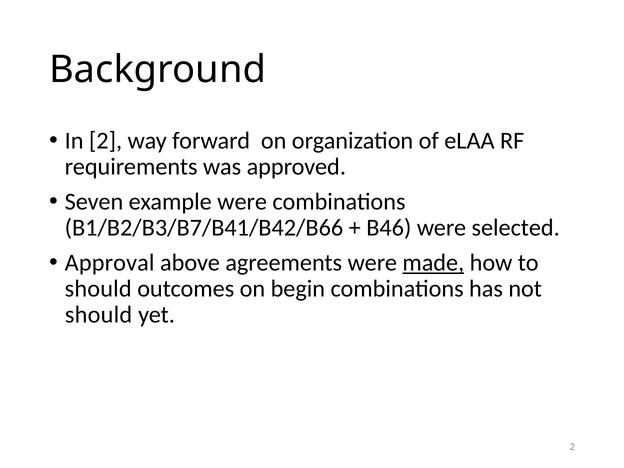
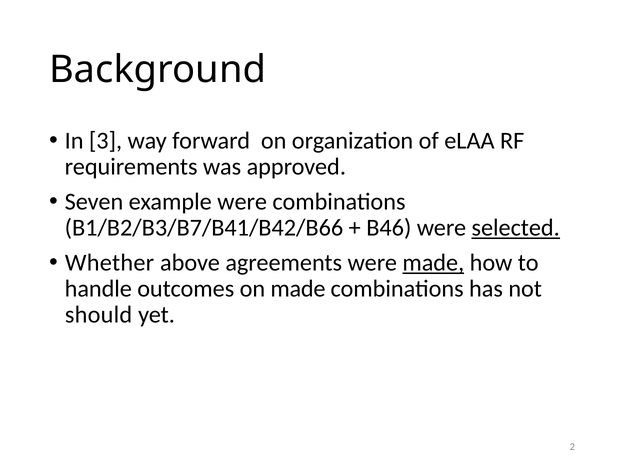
In 2: 2 -> 3
selected underline: none -> present
Approval: Approval -> Whether
should at (98, 289): should -> handle
on begin: begin -> made
